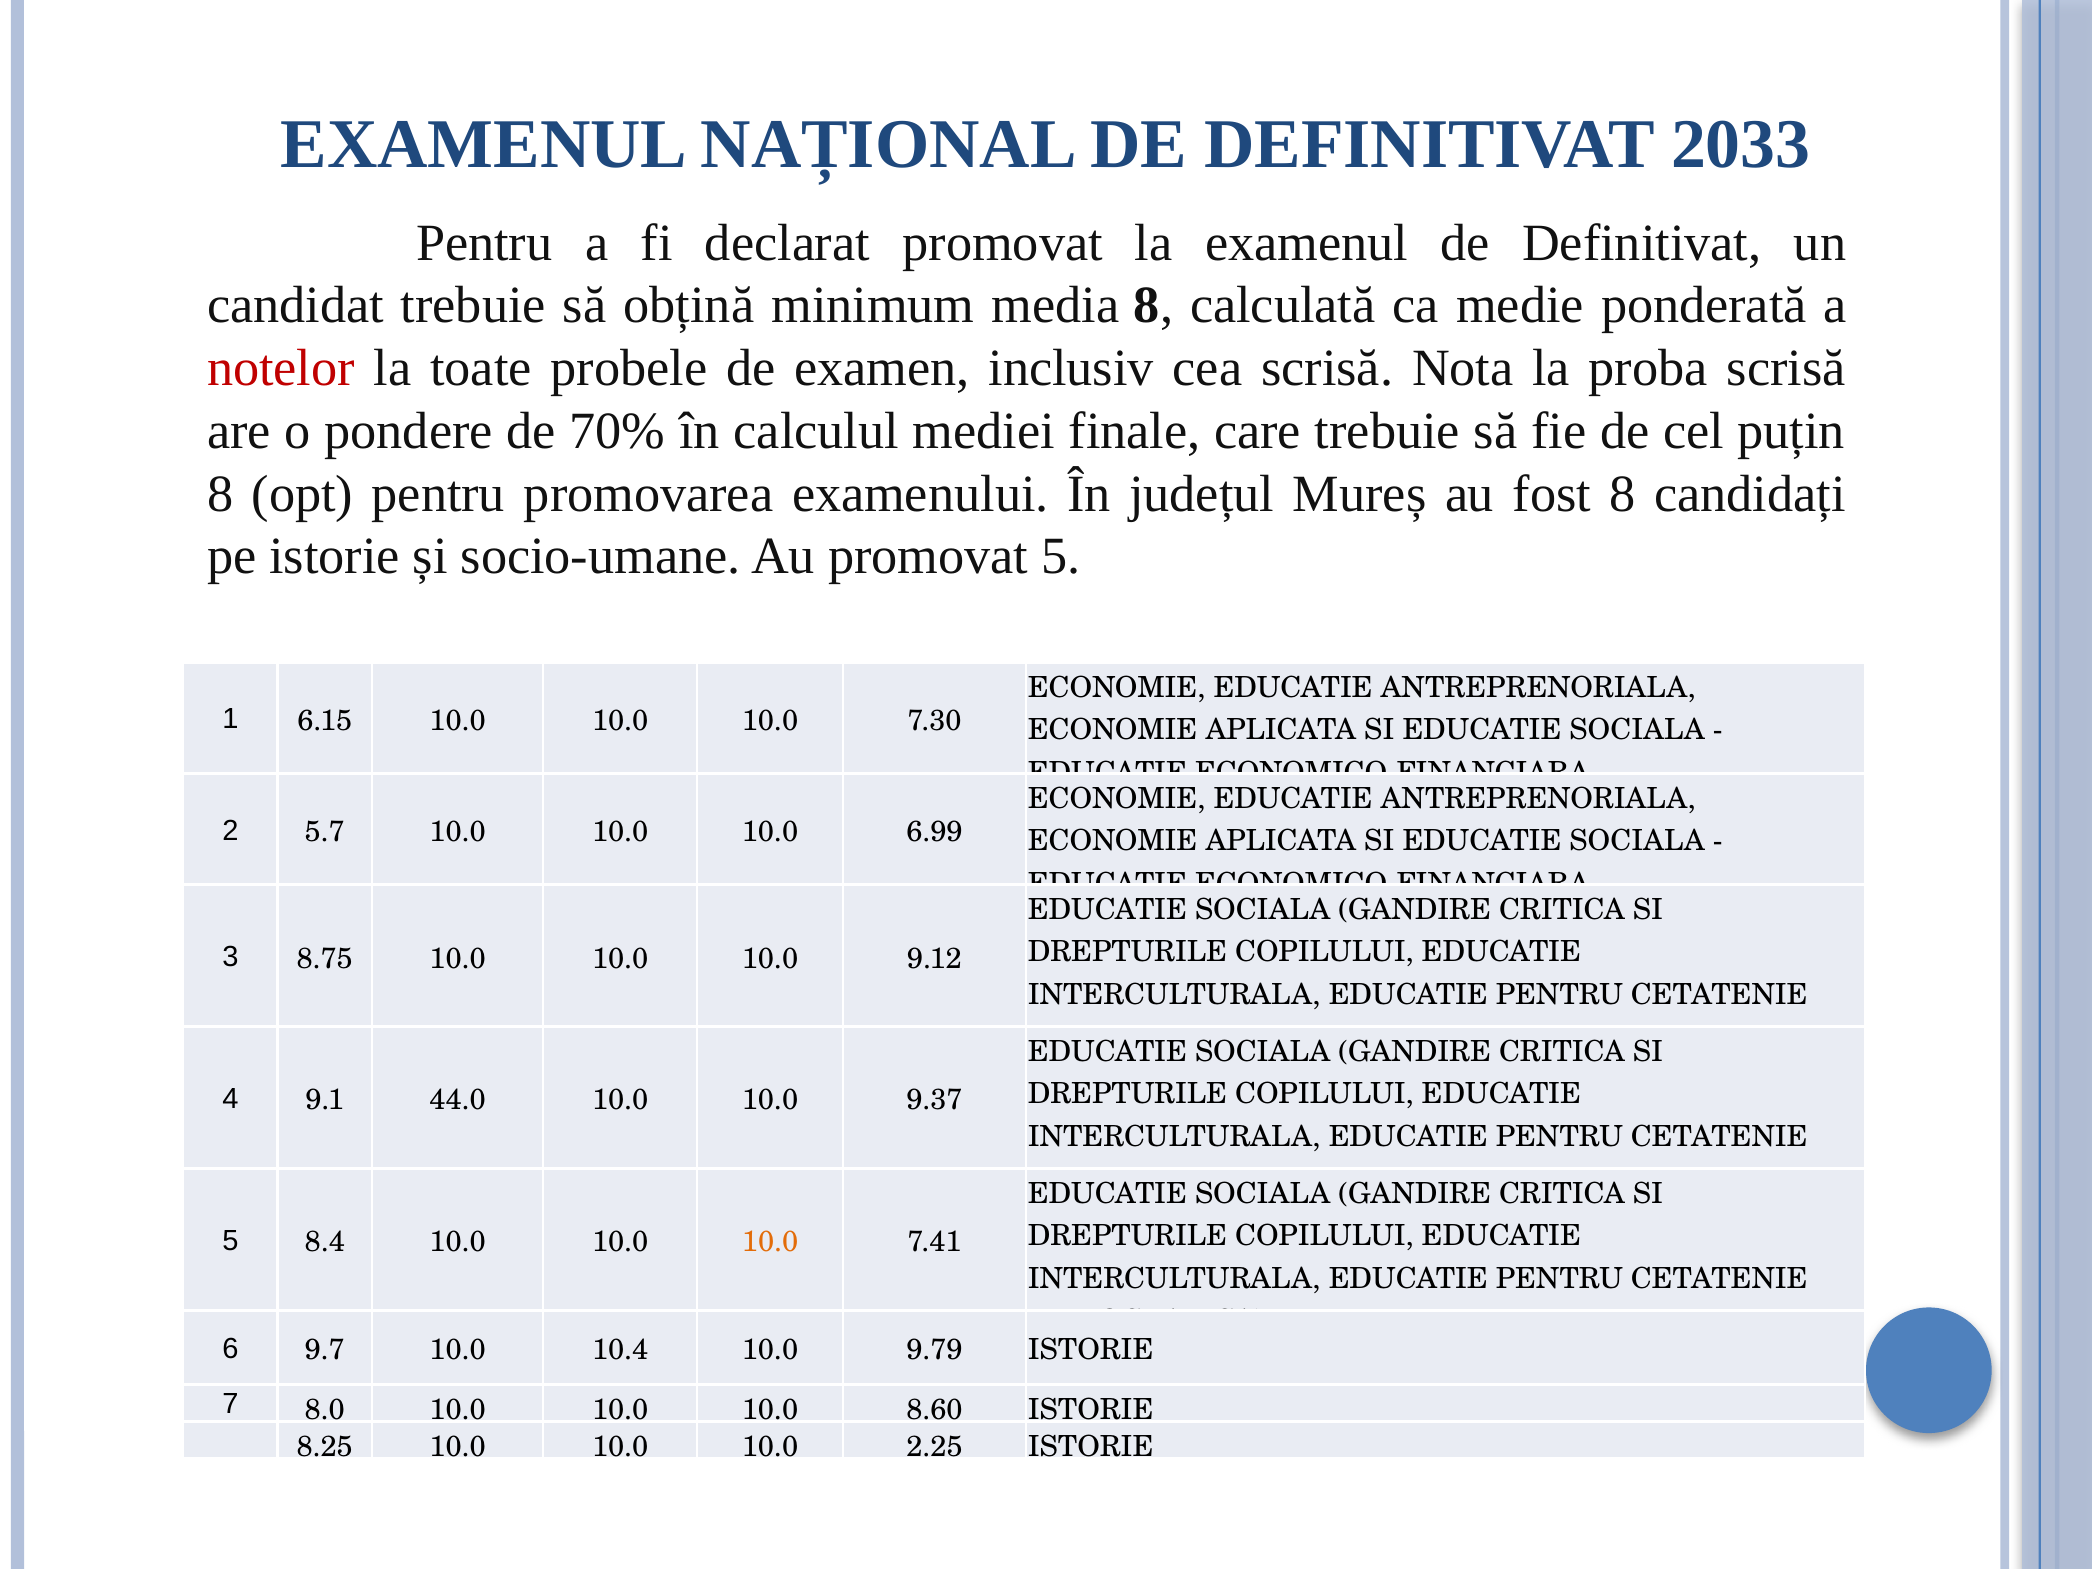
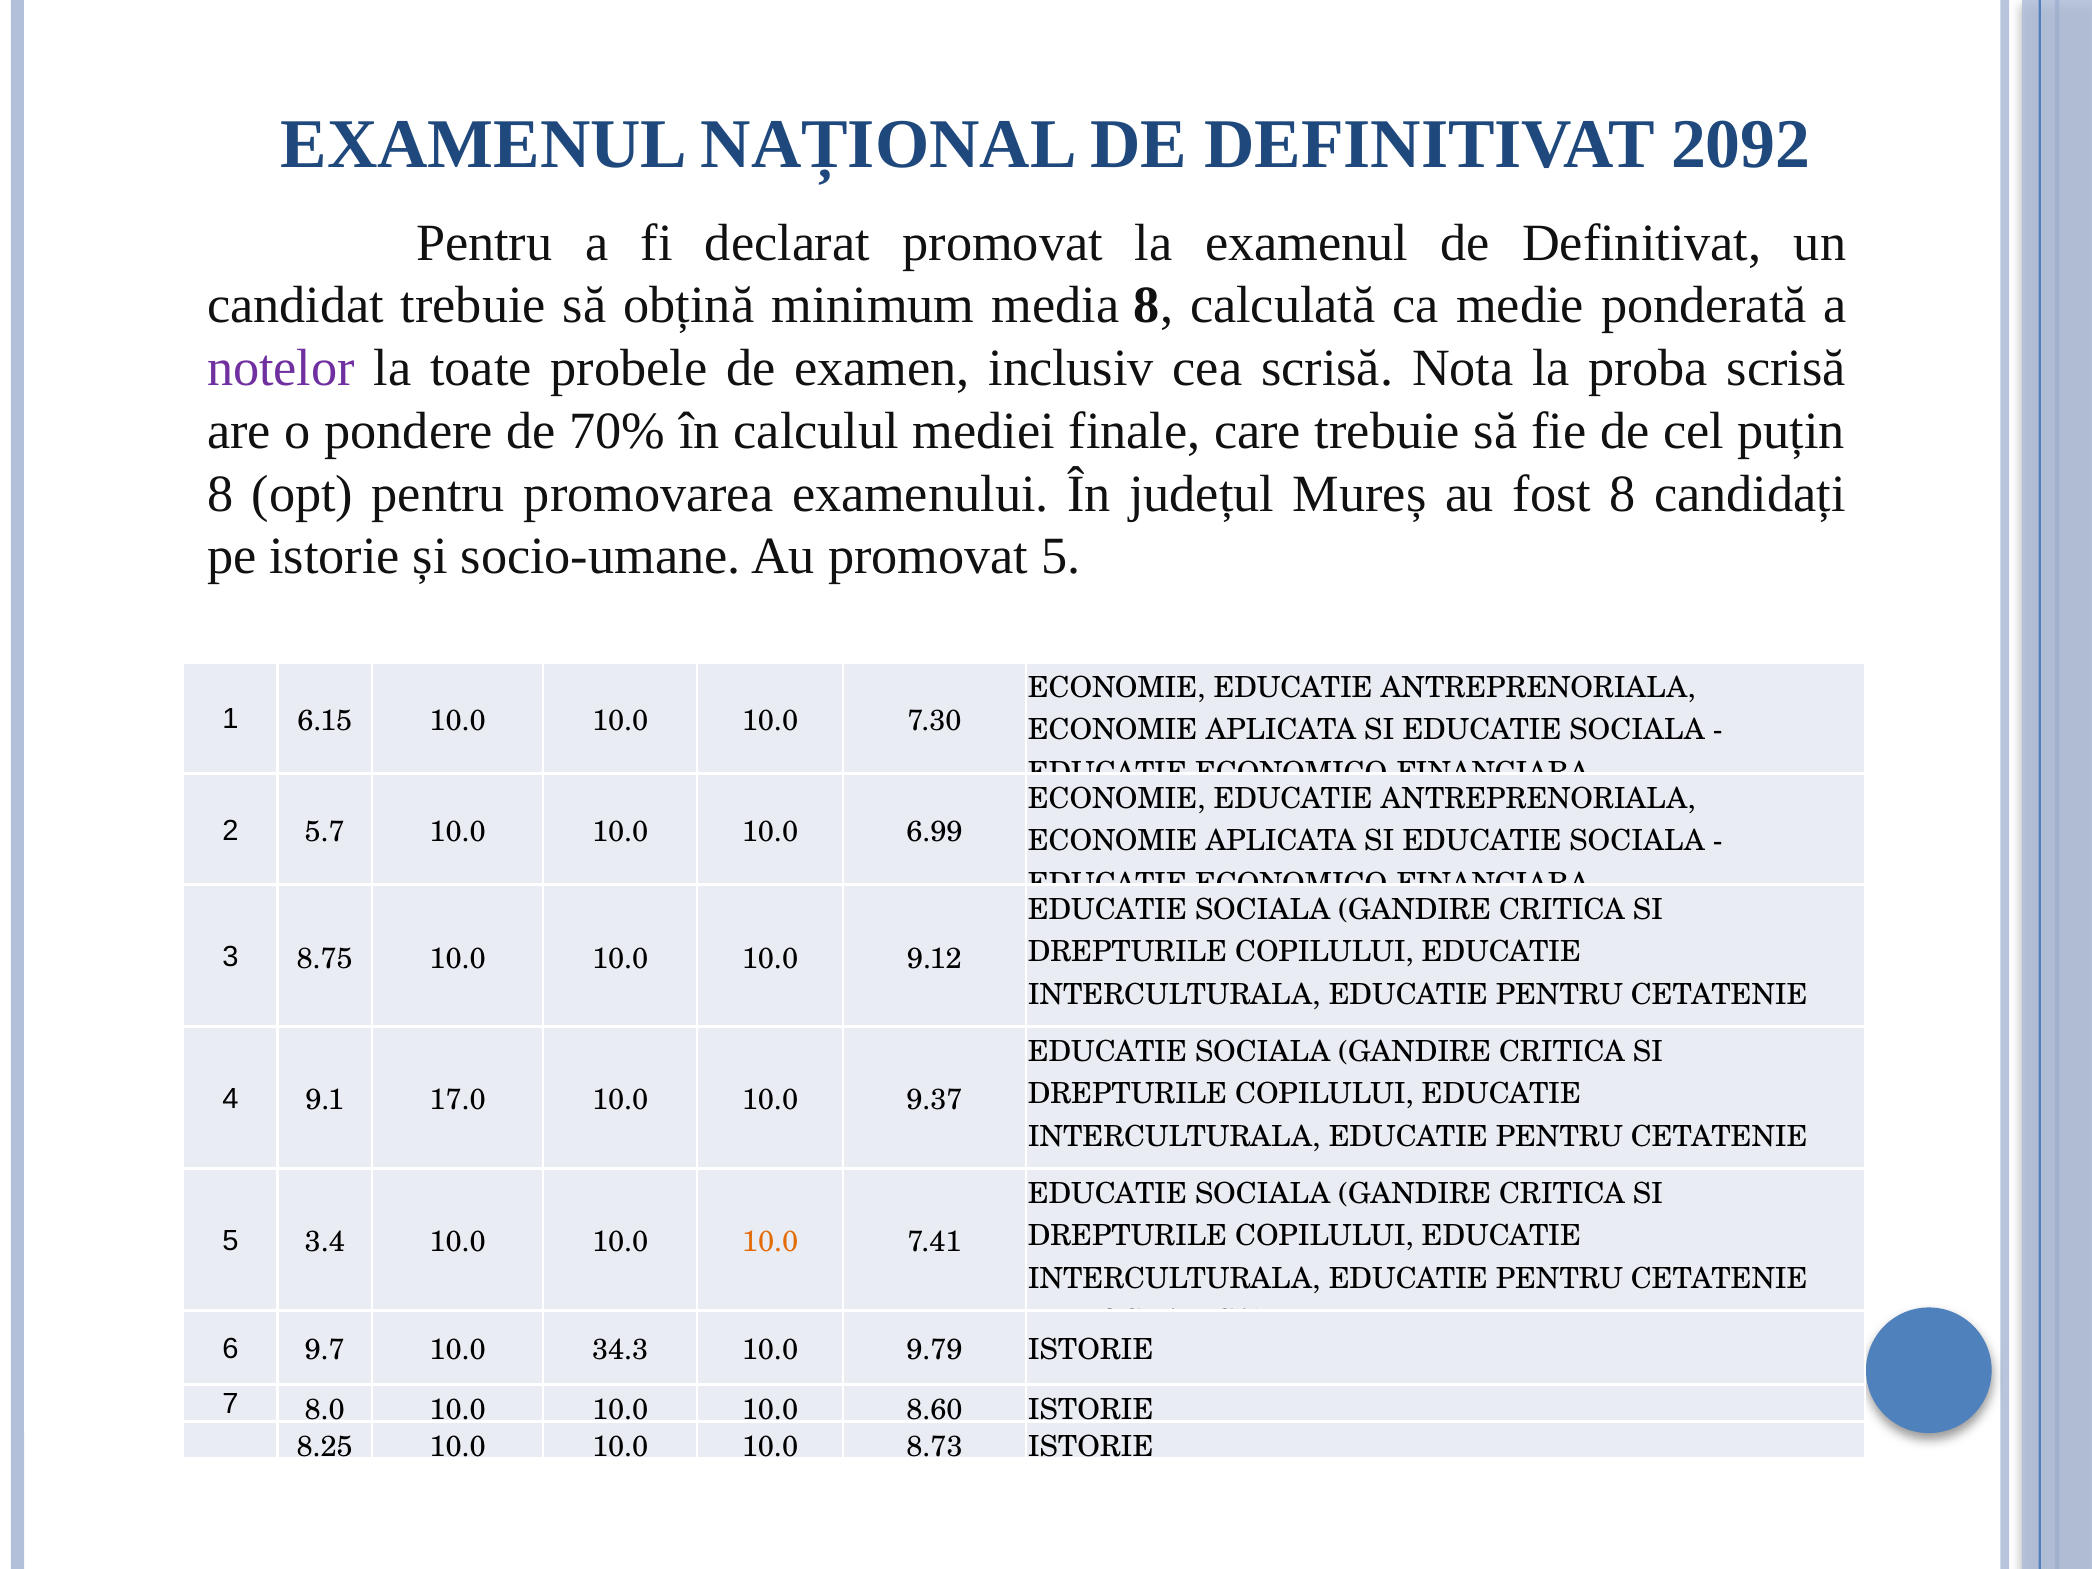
2033: 2033 -> 2092
notelor colour: red -> purple
44.0: 44.0 -> 17.0
8.4: 8.4 -> 3.4
10.4: 10.4 -> 34.3
2.25: 2.25 -> 8.73
